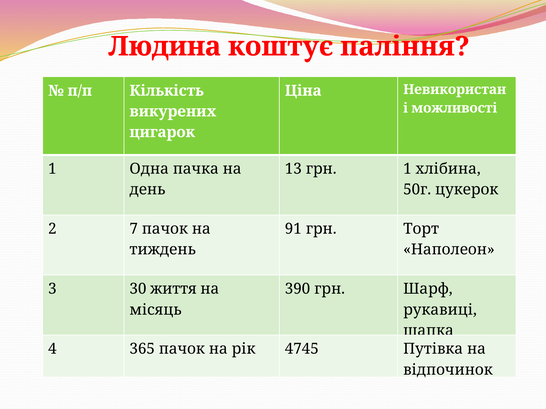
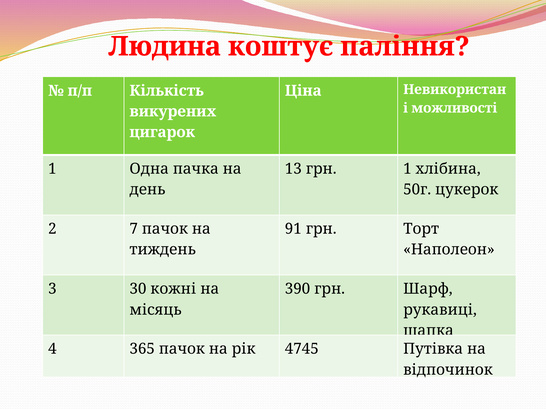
життя: життя -> кожні
